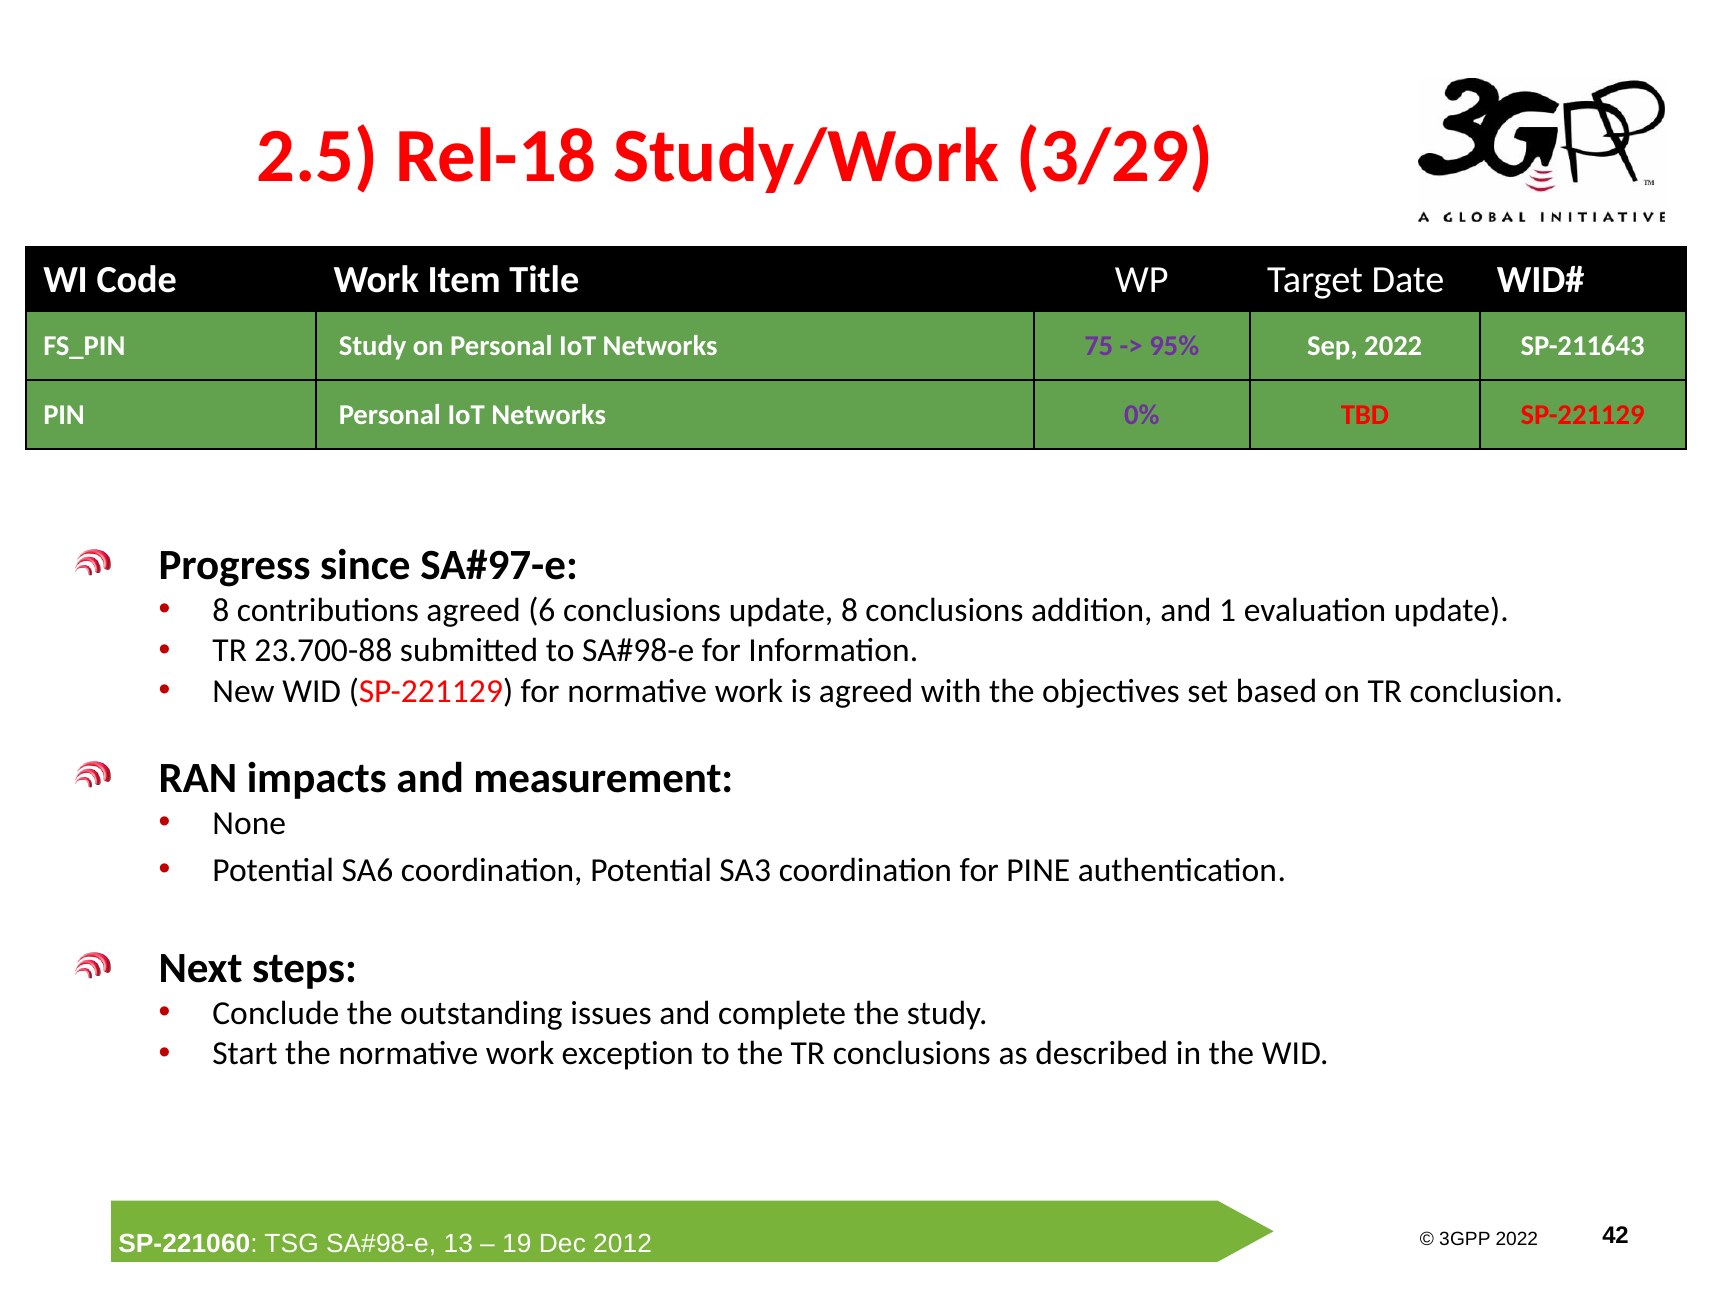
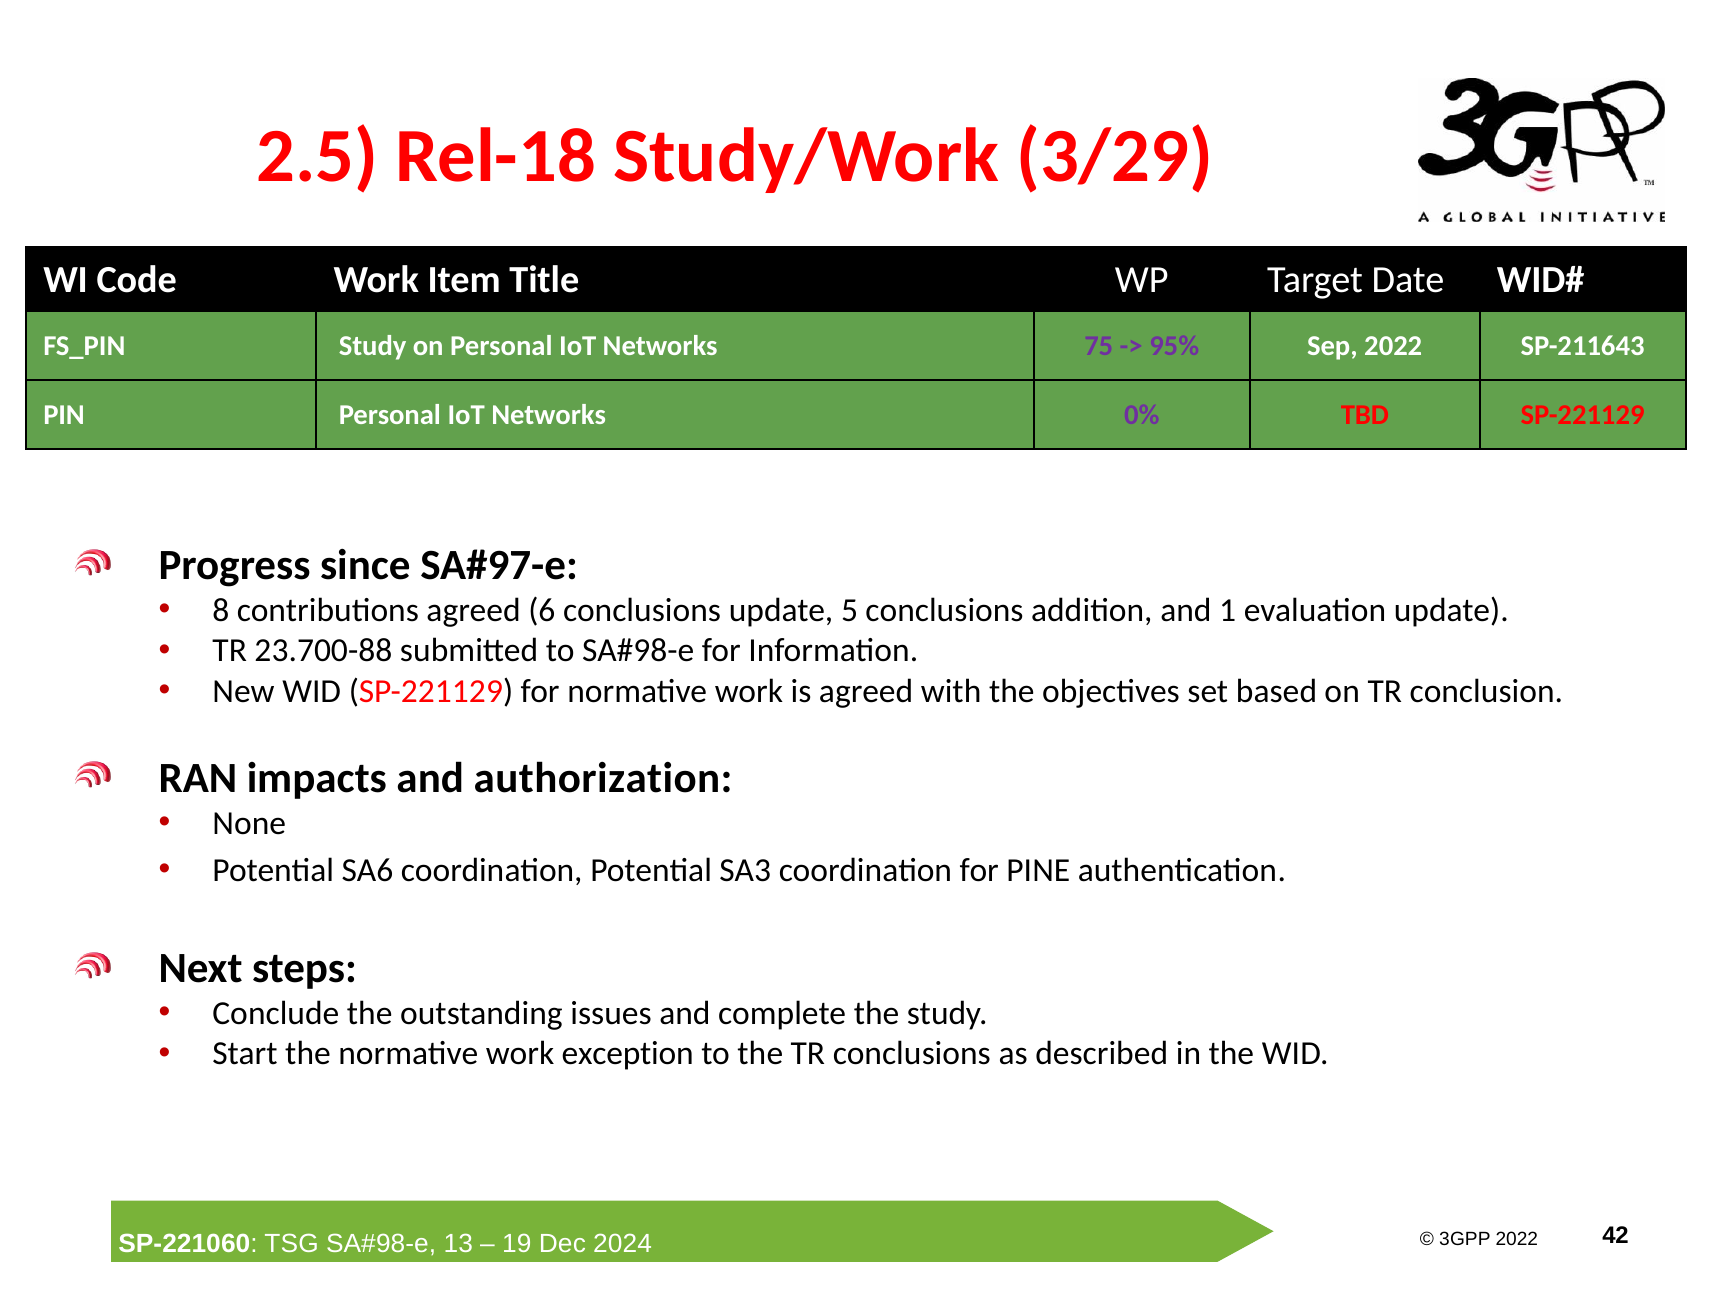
update 8: 8 -> 5
measurement: measurement -> authorization
2012 at (623, 1244): 2012 -> 2024
